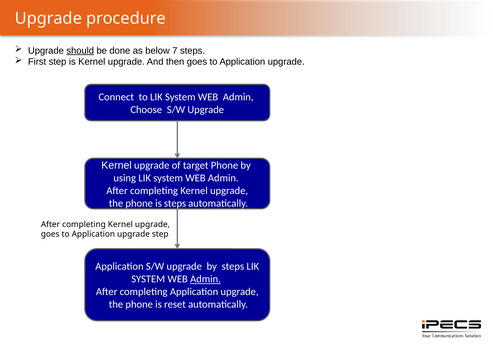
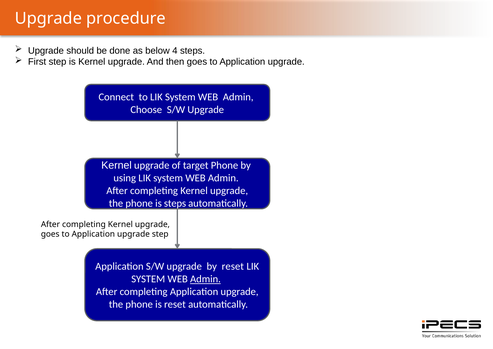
should underline: present -> none
7: 7 -> 4
by steps: steps -> reset
